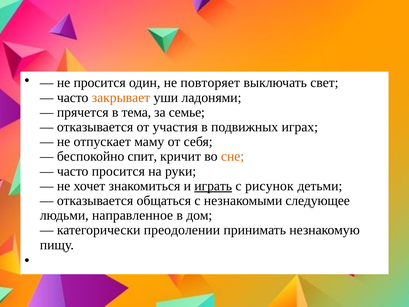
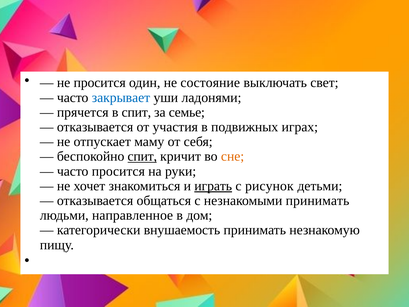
повторяет: повторяет -> состояние
закрывает colour: orange -> blue
в тема: тема -> спит
спит at (142, 156) underline: none -> present
незнакомыми следующее: следующее -> принимать
преодолении: преодолении -> внушаемость
